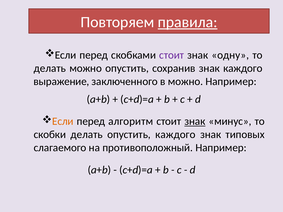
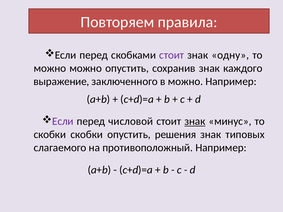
правила underline: present -> none
делать at (50, 68): делать -> можно
Если at (63, 122) colour: orange -> purple
алгоритм: алгоритм -> числовой
скобки делать: делать -> скобки
опустить каждого: каждого -> решения
